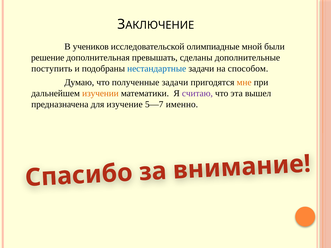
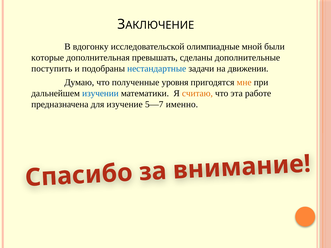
учеников: учеников -> вдогонку
решение: решение -> которые
способом: способом -> движении
полученные задачи: задачи -> уровня
изучении colour: orange -> blue
считаю colour: purple -> orange
вышел: вышел -> работе
